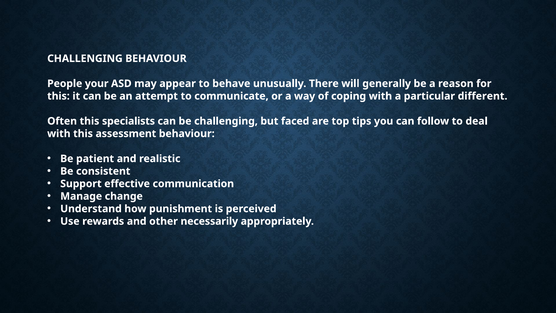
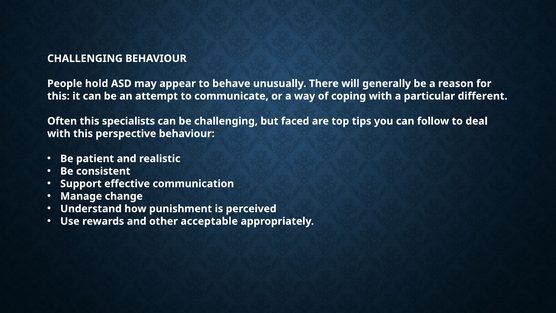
your: your -> hold
assessment: assessment -> perspective
necessarily: necessarily -> acceptable
